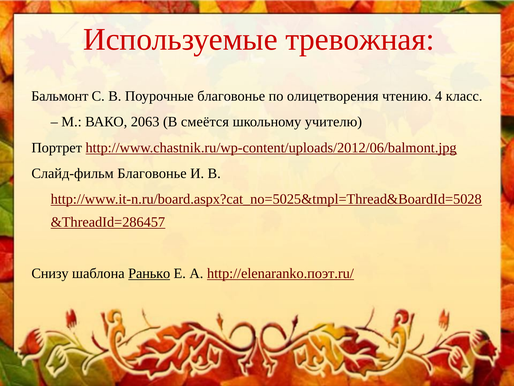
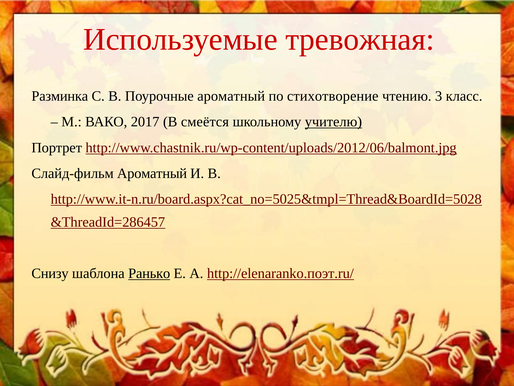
Бальмонт: Бальмонт -> Разминка
Поурочные благовонье: благовонье -> ароматный
олицетворения: олицетворения -> стихотворение
4: 4 -> 3
2063: 2063 -> 2017
учителю underline: none -> present
Слайд-фильм Благовонье: Благовонье -> Ароматный
